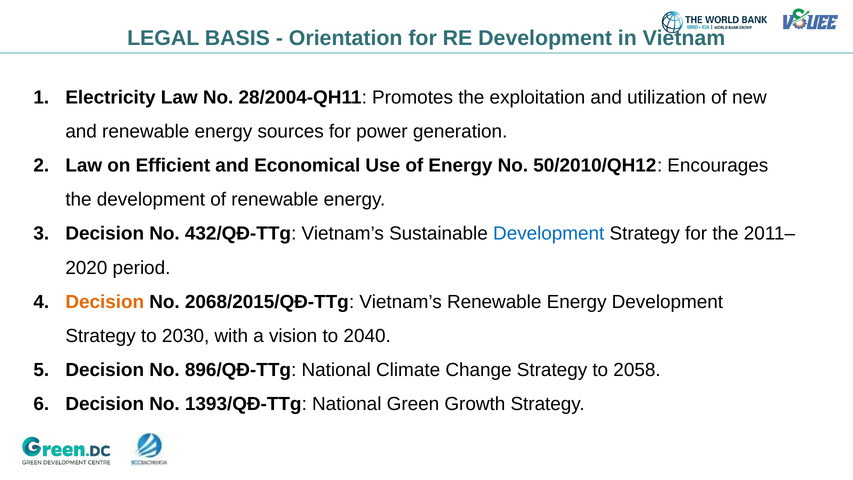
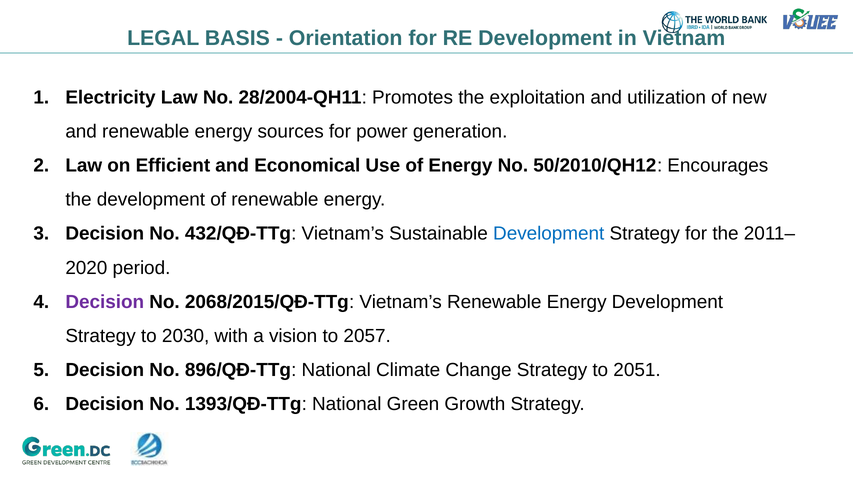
Decision at (105, 302) colour: orange -> purple
2040: 2040 -> 2057
2058: 2058 -> 2051
